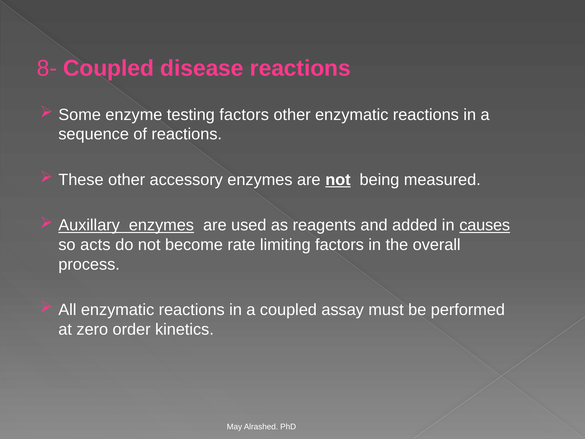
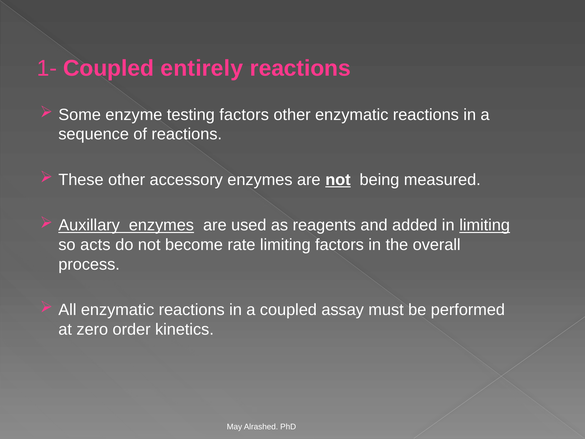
8-: 8- -> 1-
disease: disease -> entirely
in causes: causes -> limiting
